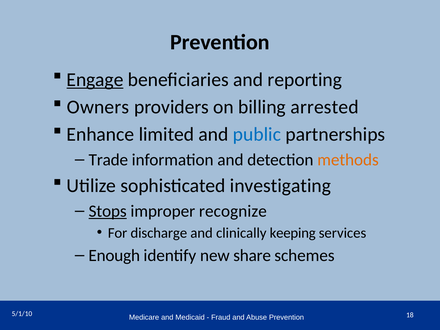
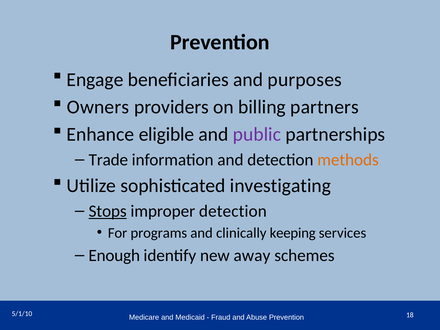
Engage underline: present -> none
reporting: reporting -> purposes
arrested: arrested -> partners
limited: limited -> eligible
public colour: blue -> purple
improper recognize: recognize -> detection
discharge: discharge -> programs
share: share -> away
